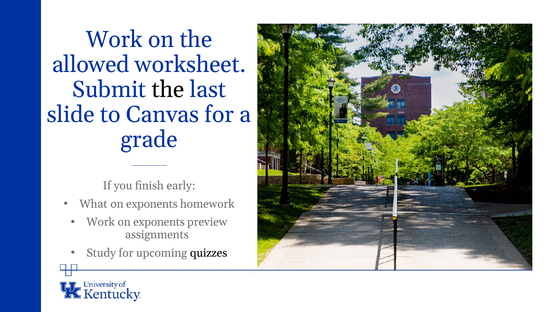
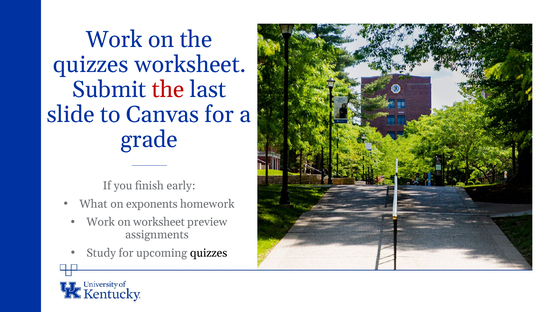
allowed at (91, 64): allowed -> quizzes
the at (168, 89) colour: black -> red
Work on exponents: exponents -> worksheet
